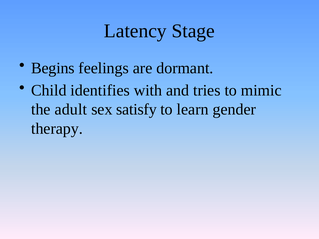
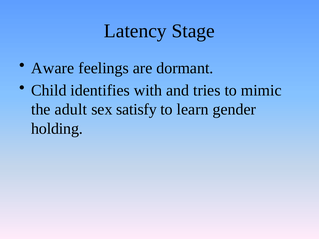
Begins: Begins -> Aware
therapy: therapy -> holding
